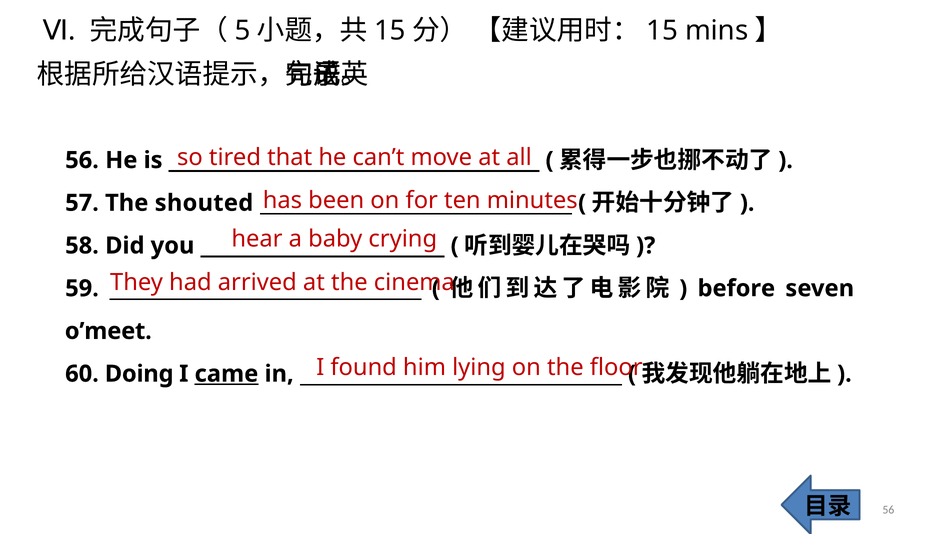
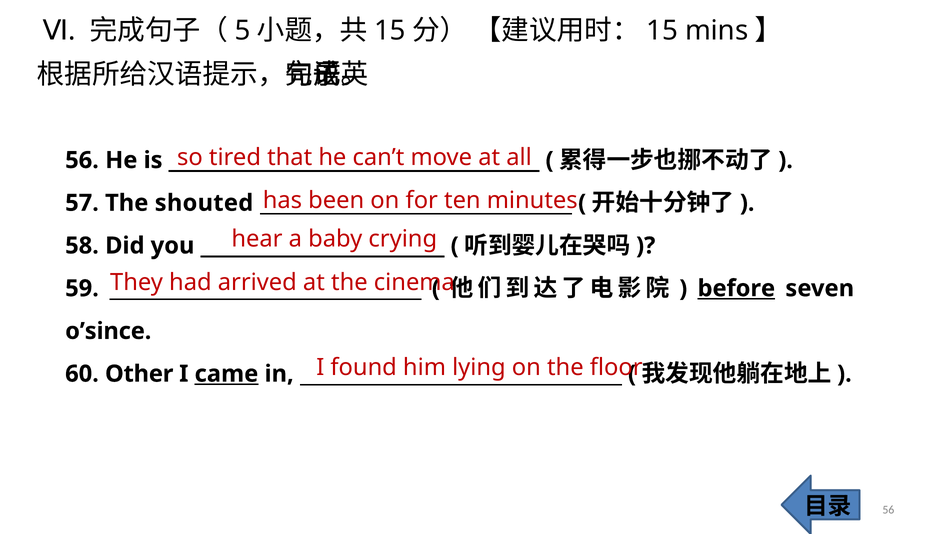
before underline: none -> present
o’meet: o’meet -> o’since
Doing: Doing -> Other
